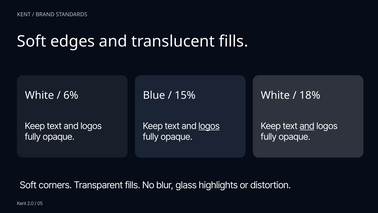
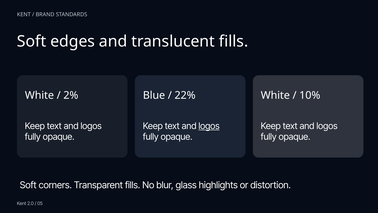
6%: 6% -> 2%
15%: 15% -> 22%
18%: 18% -> 10%
and at (307, 126) underline: present -> none
